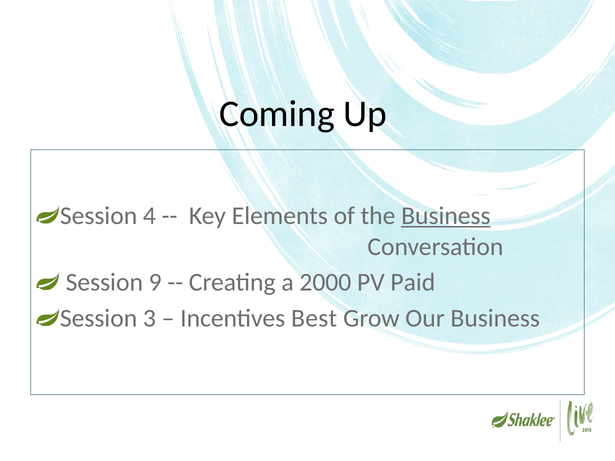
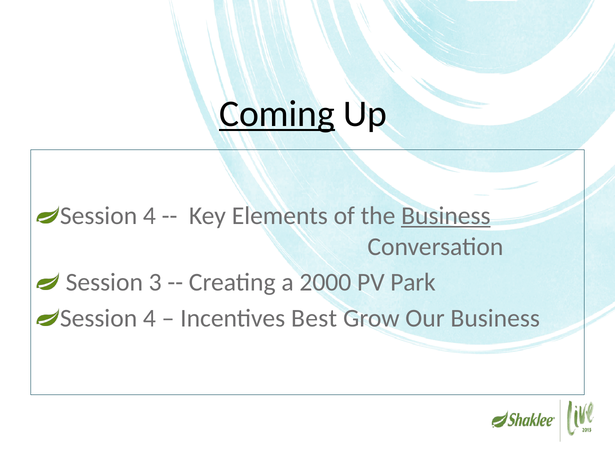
Coming underline: none -> present
9: 9 -> 3
Paid: Paid -> Park
3 at (149, 319): 3 -> 4
